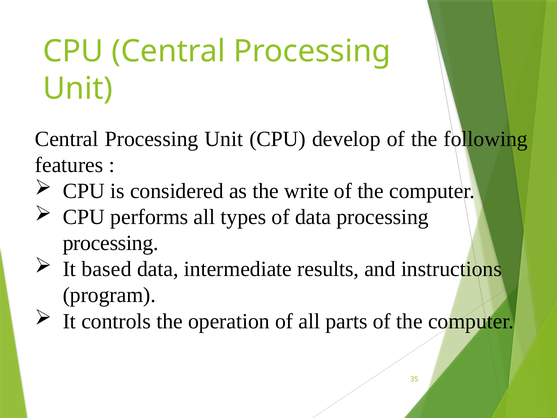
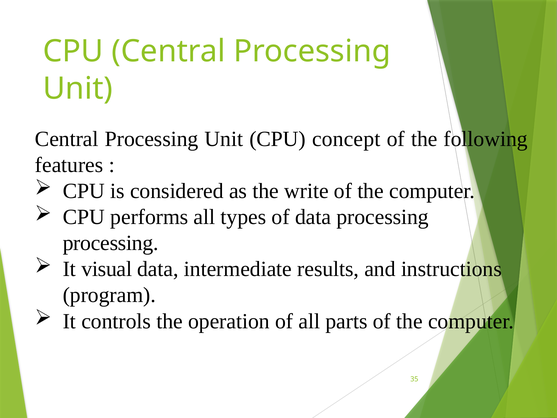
develop: develop -> concept
based: based -> visual
